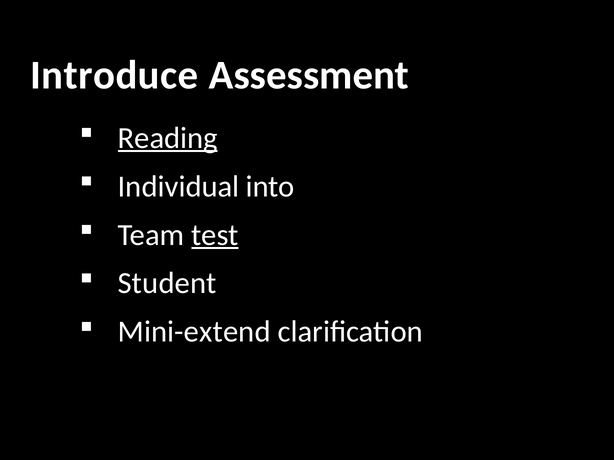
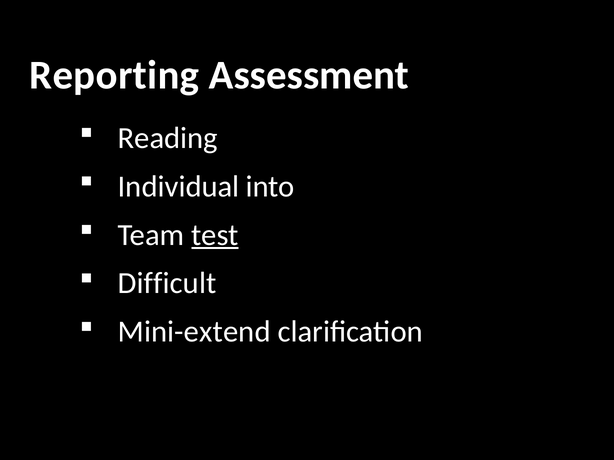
Introduce: Introduce -> Reporting
Reading underline: present -> none
Student: Student -> Difficult
